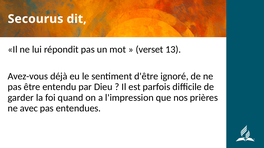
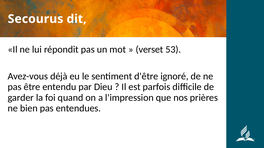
13: 13 -> 53
avec: avec -> bien
